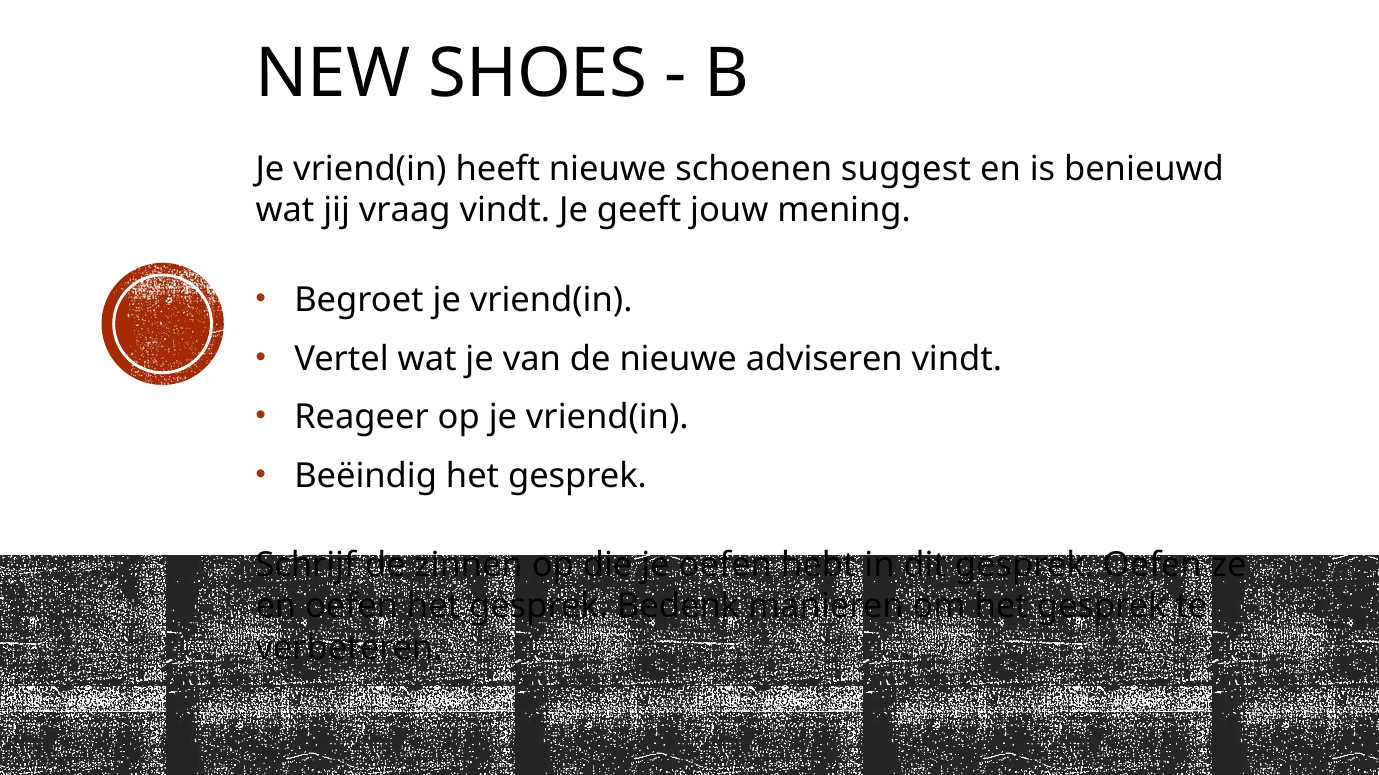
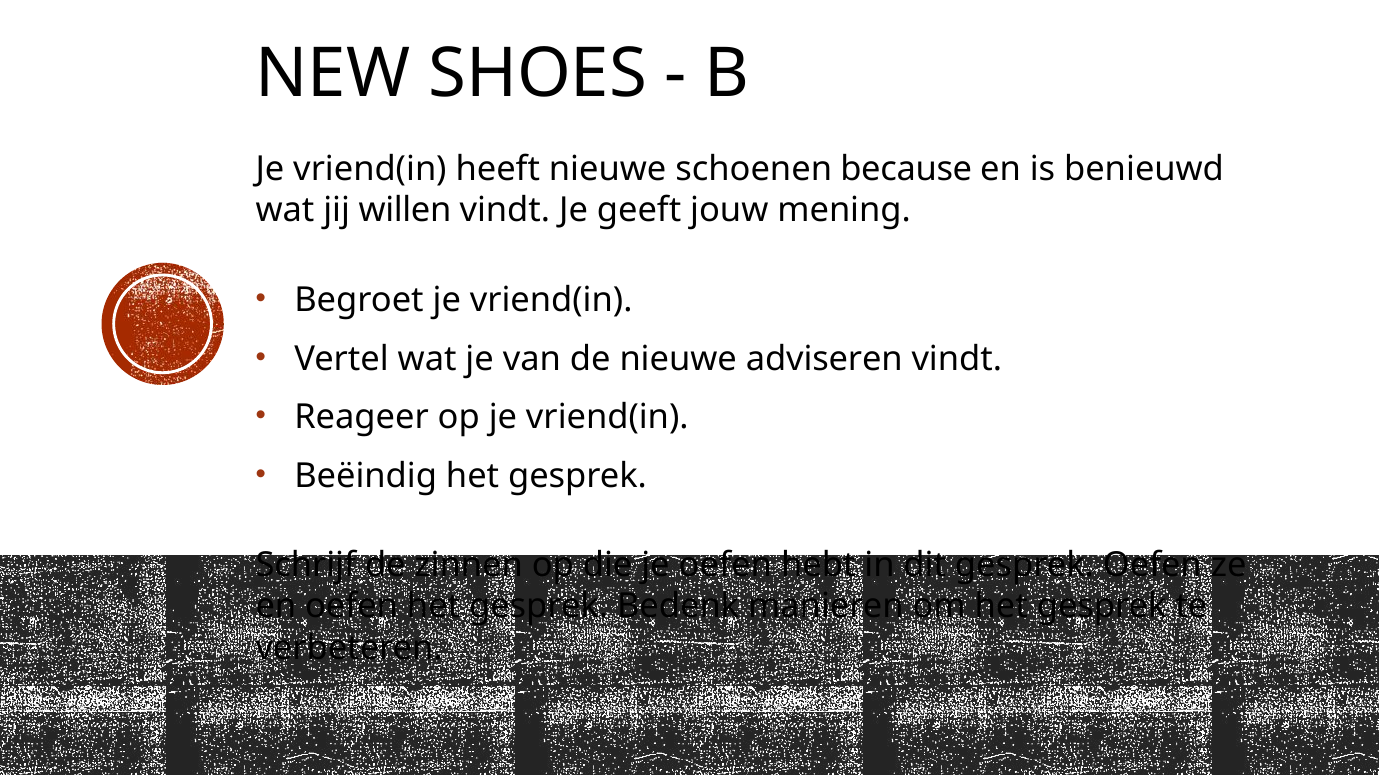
suggest: suggest -> because
vraag: vraag -> willen
